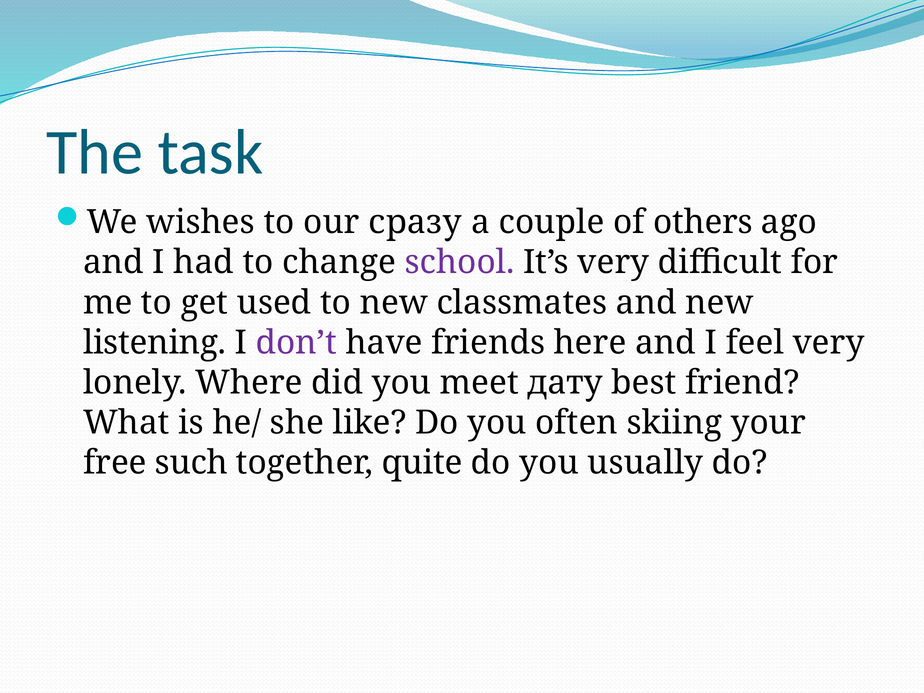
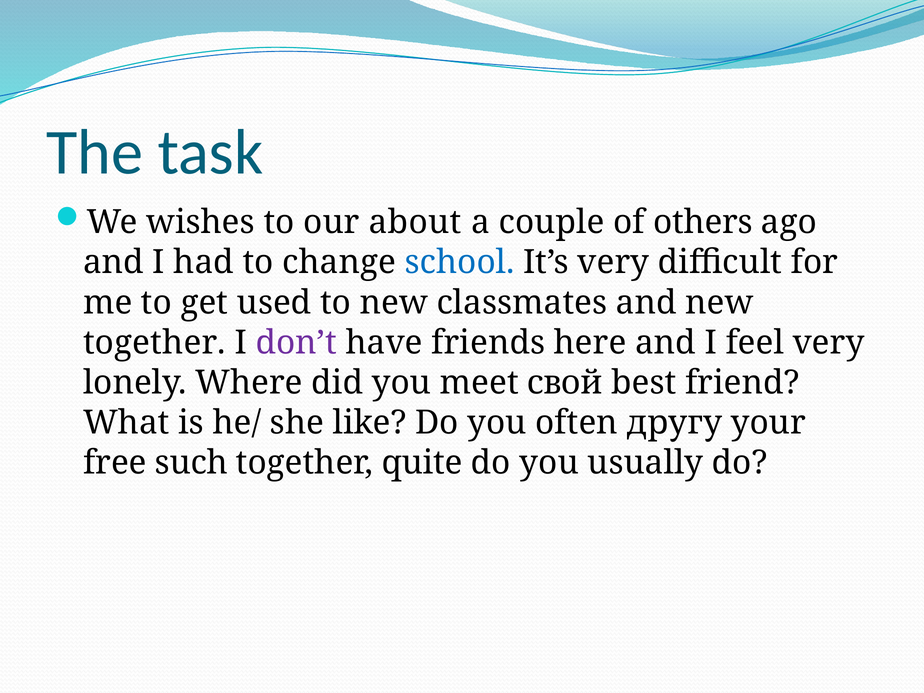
сразу: сразу -> about
school colour: purple -> blue
listening at (155, 343): listening -> together
дату: дату -> свой
skiing: skiing -> другу
